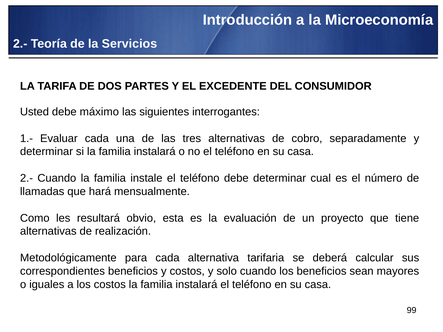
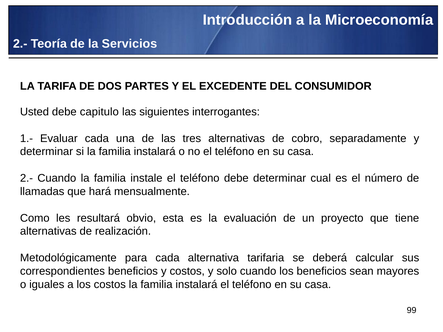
máximo: máximo -> capitulo
